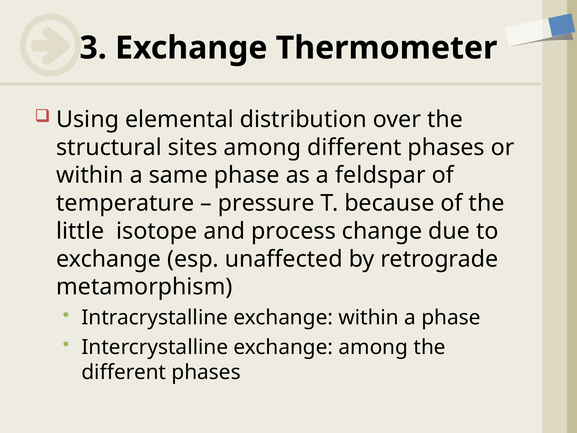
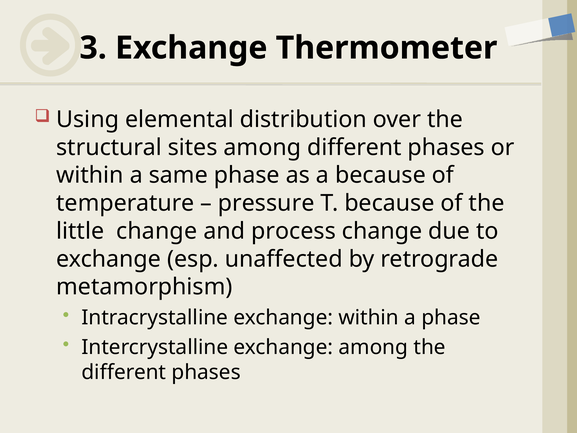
a feldspar: feldspar -> because
little isotope: isotope -> change
